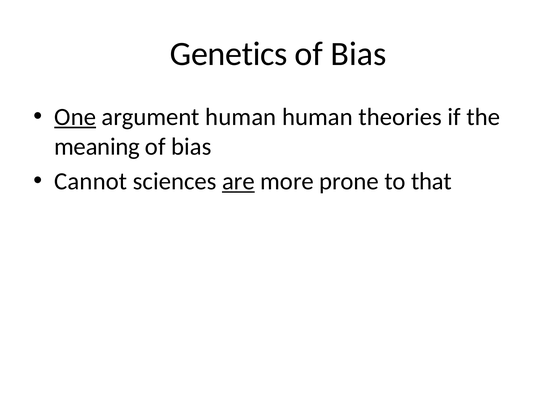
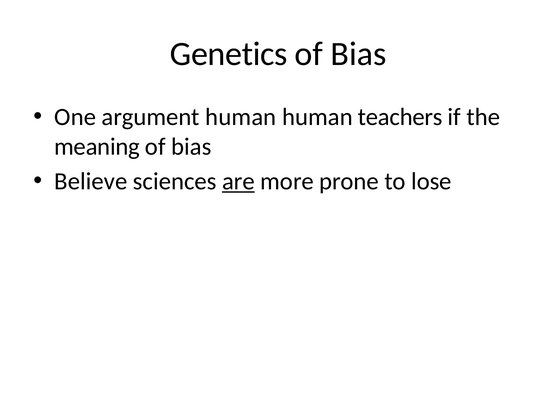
One underline: present -> none
theories: theories -> teachers
Cannot: Cannot -> Believe
that: that -> lose
